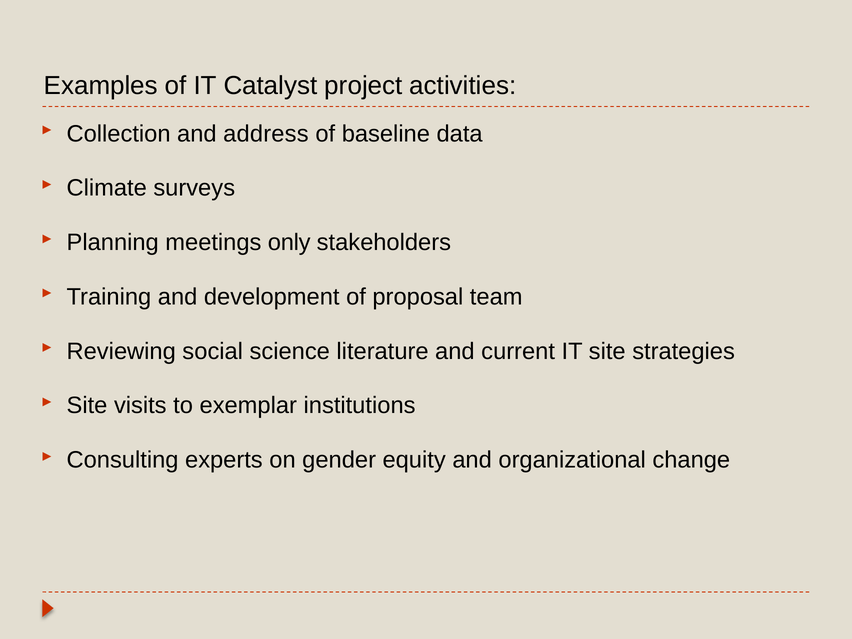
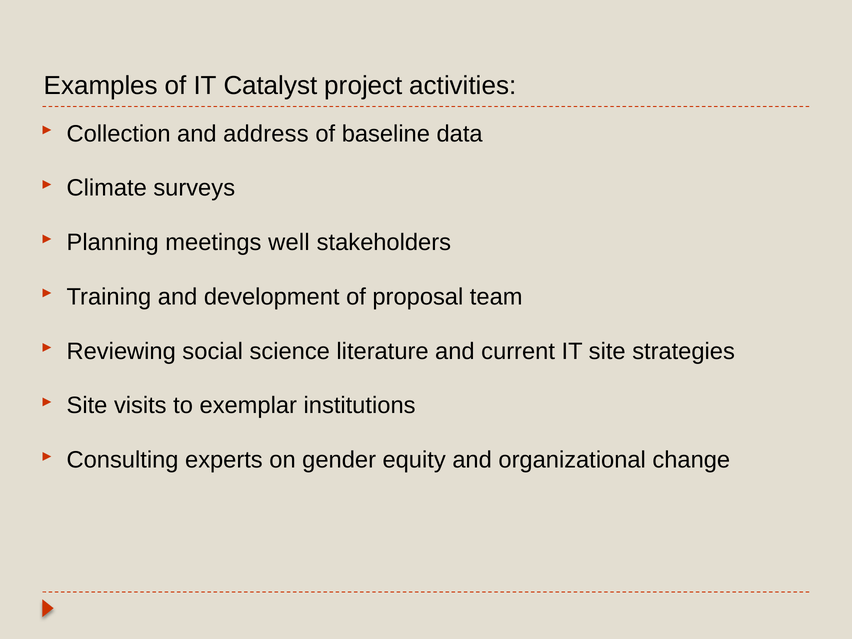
only: only -> well
